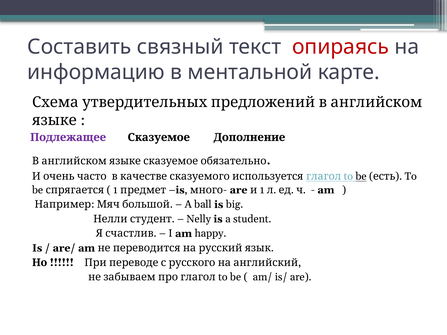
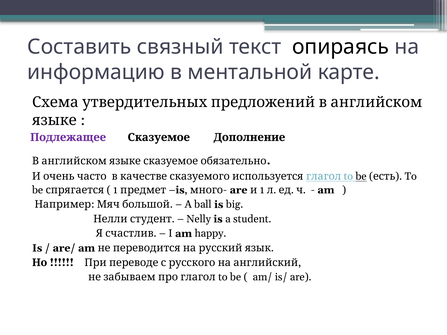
опираясь colour: red -> black
